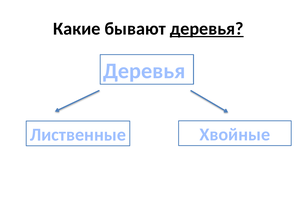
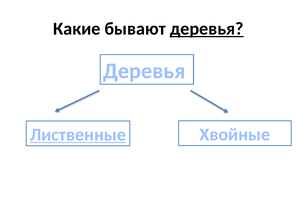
Лиственные underline: none -> present
